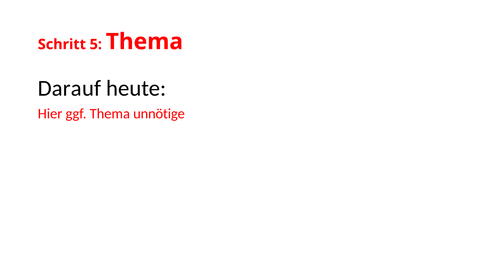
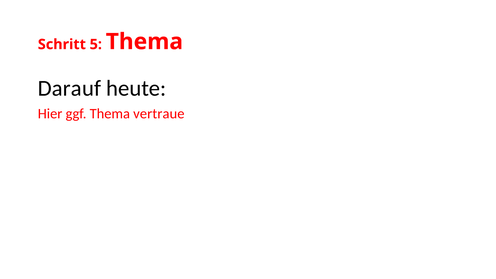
unnötige: unnötige -> vertraue
